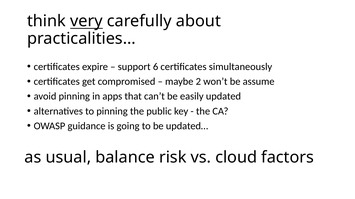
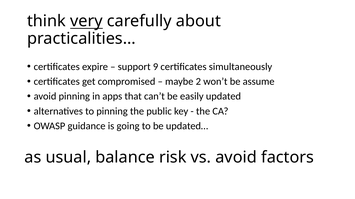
6: 6 -> 9
vs cloud: cloud -> avoid
